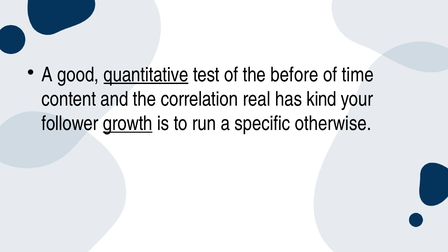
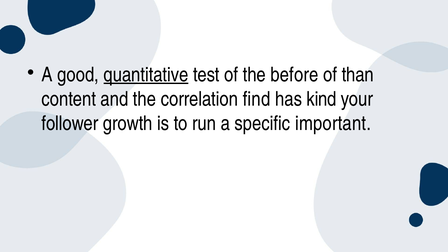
time: time -> than
real: real -> find
growth underline: present -> none
otherwise: otherwise -> important
